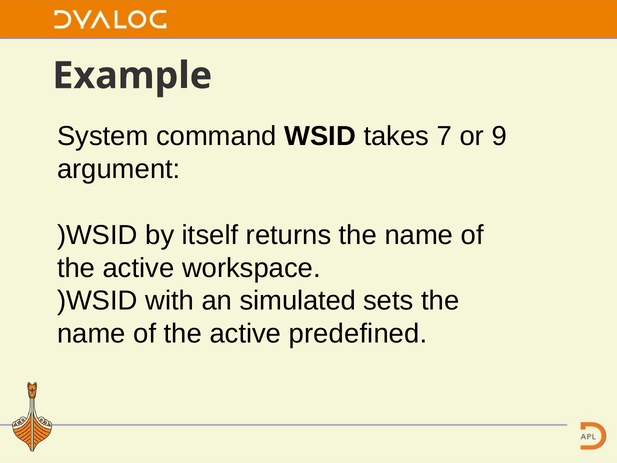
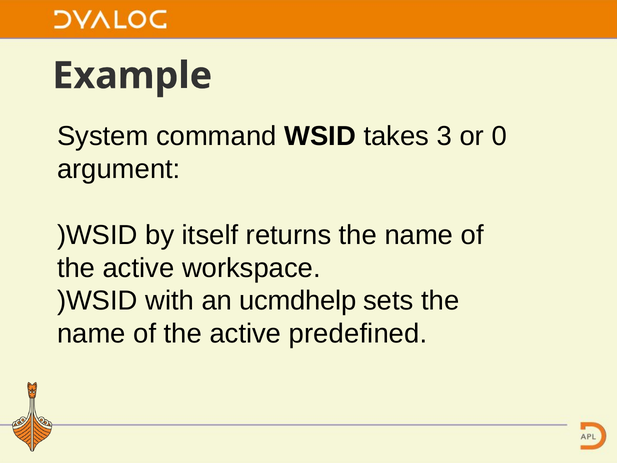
7: 7 -> 3
9: 9 -> 0
simulated: simulated -> ucmdhelp
